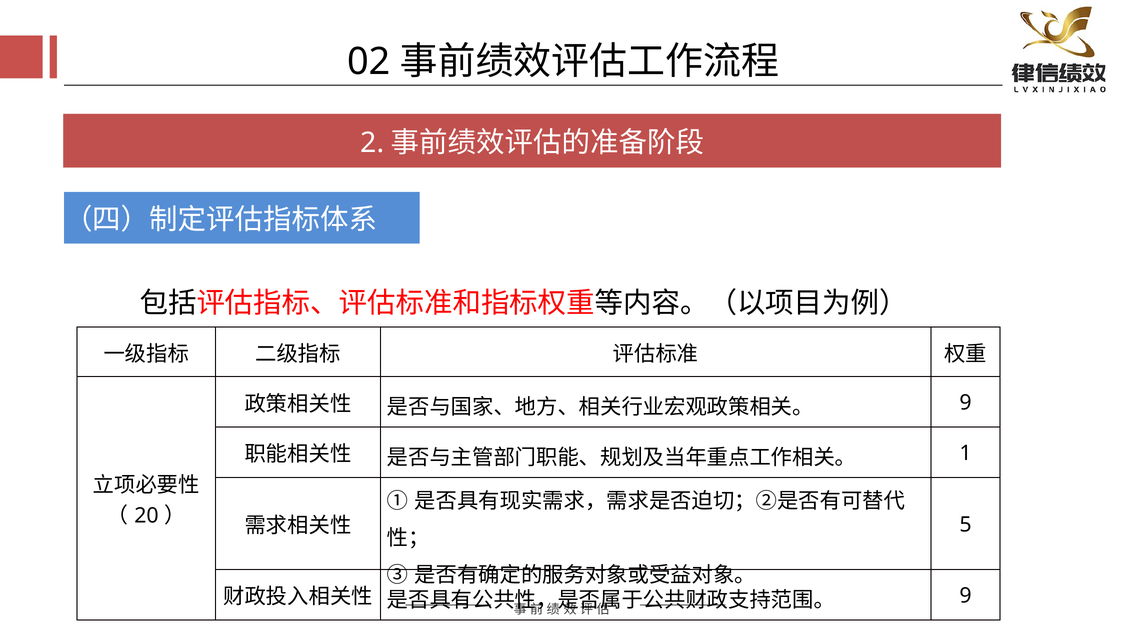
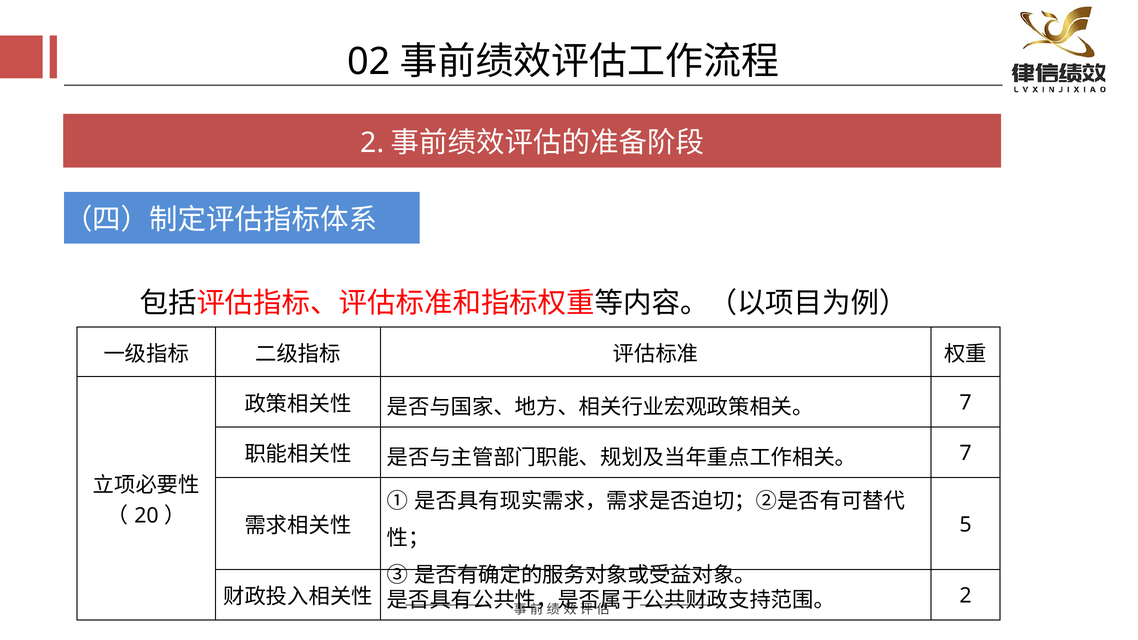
9 at (966, 403): 9 -> 7
1 at (966, 453): 1 -> 7
9 at (966, 596): 9 -> 2
